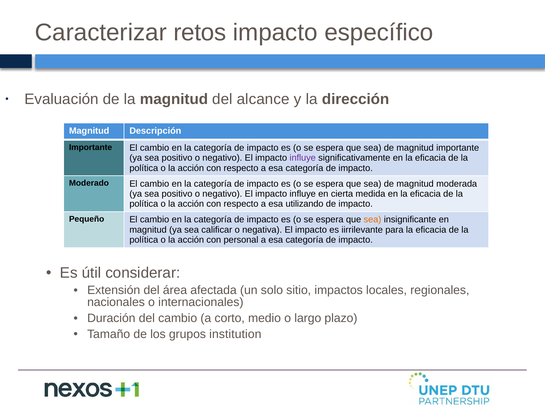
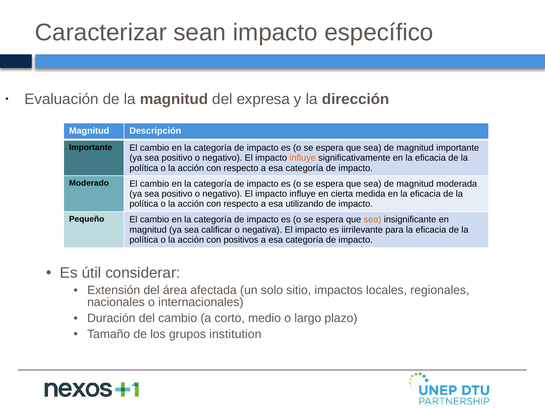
retos: retos -> sean
alcance: alcance -> expresa
influye at (303, 158) colour: purple -> orange
personal: personal -> positivos
